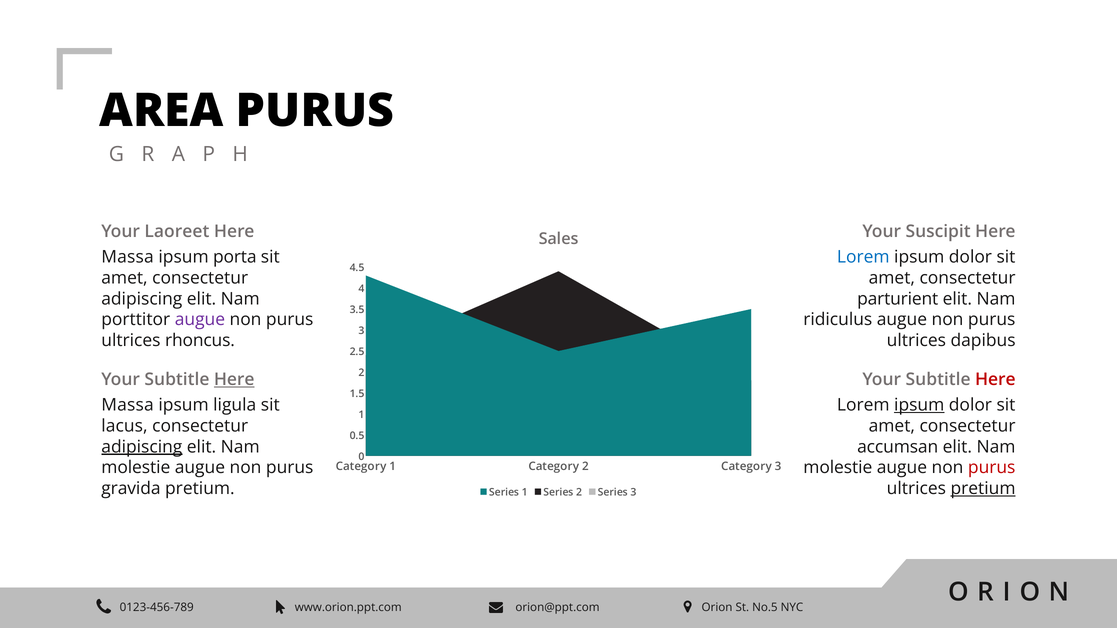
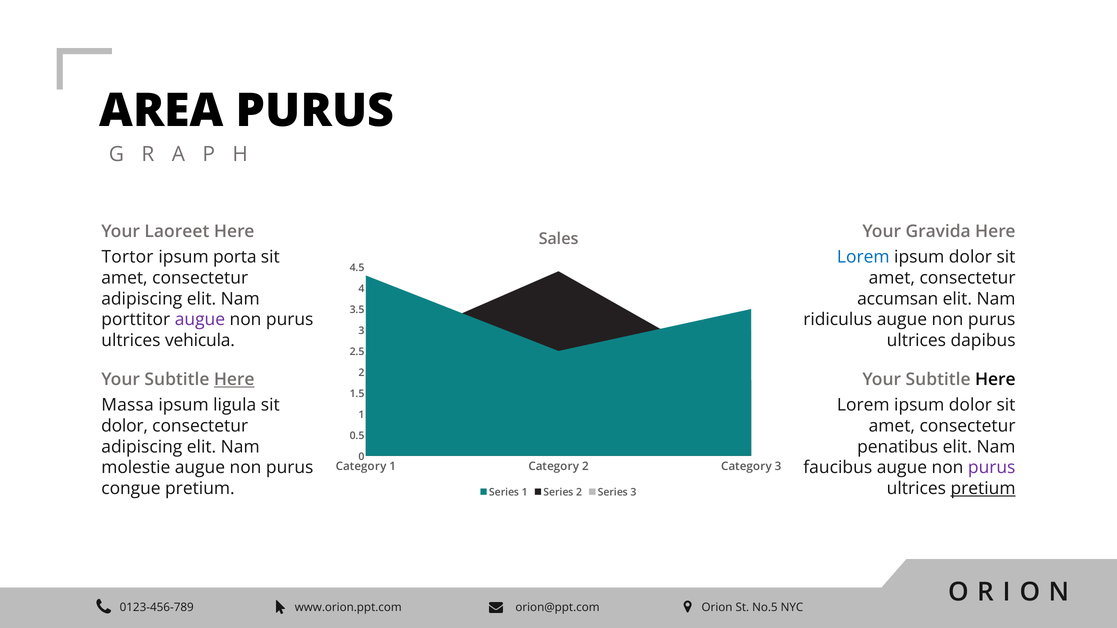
Suscipit: Suscipit -> Gravida
Massa at (128, 257): Massa -> Tortor
parturient: parturient -> accumsan
rhoncus: rhoncus -> vehicula
Here at (995, 380) colour: red -> black
ipsum at (919, 405) underline: present -> none
lacus at (124, 426): lacus -> dolor
adipiscing at (142, 447) underline: present -> none
accumsan: accumsan -> penatibus
molestie at (838, 468): molestie -> faucibus
purus at (992, 468) colour: red -> purple
gravida: gravida -> congue
